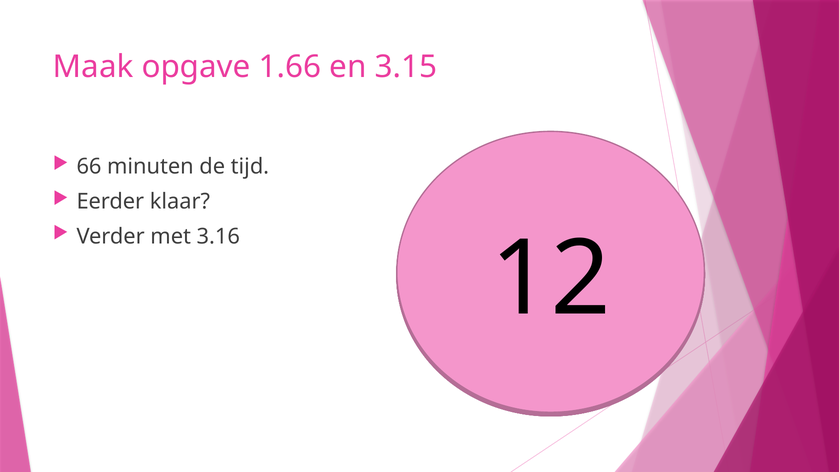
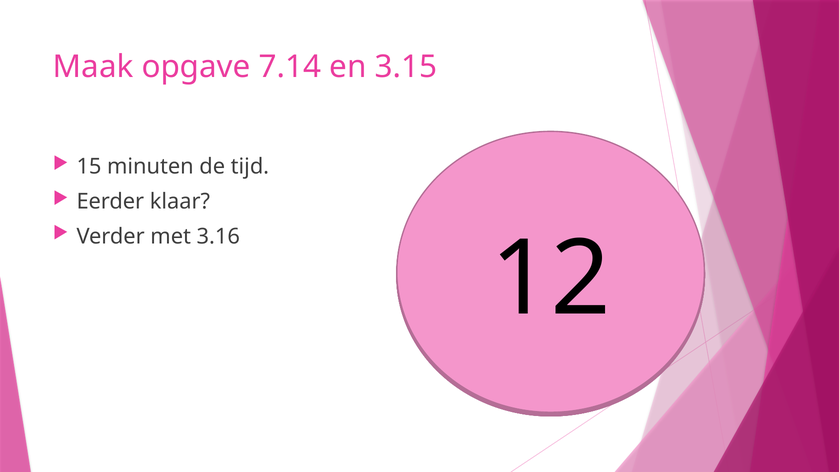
1.66: 1.66 -> 7.14
66: 66 -> 15
